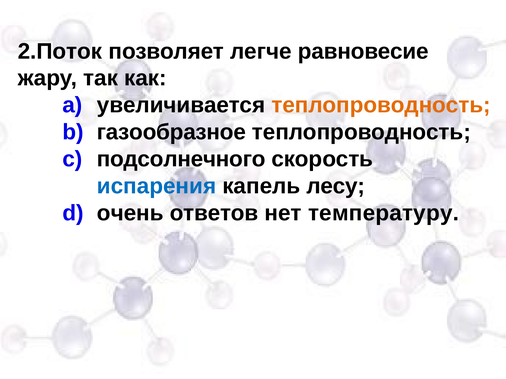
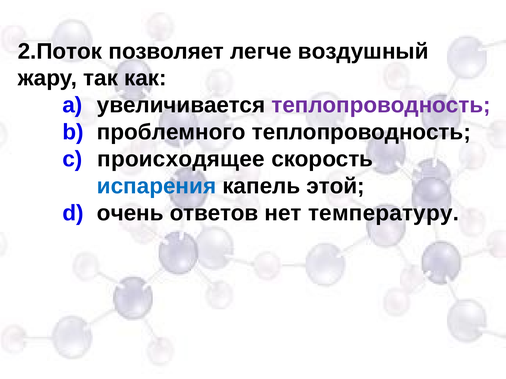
равновесие: равновесие -> воздушный
теплопроводность at (381, 105) colour: orange -> purple
газообразное: газообразное -> проблемного
подсолнечного: подсолнечного -> происходящее
лесу: лесу -> этой
